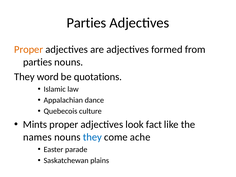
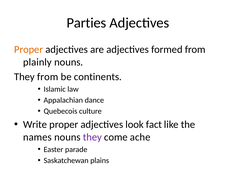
parties at (37, 62): parties -> plainly
They word: word -> from
quotations: quotations -> continents
Mints: Mints -> Write
they at (92, 137) colour: blue -> purple
